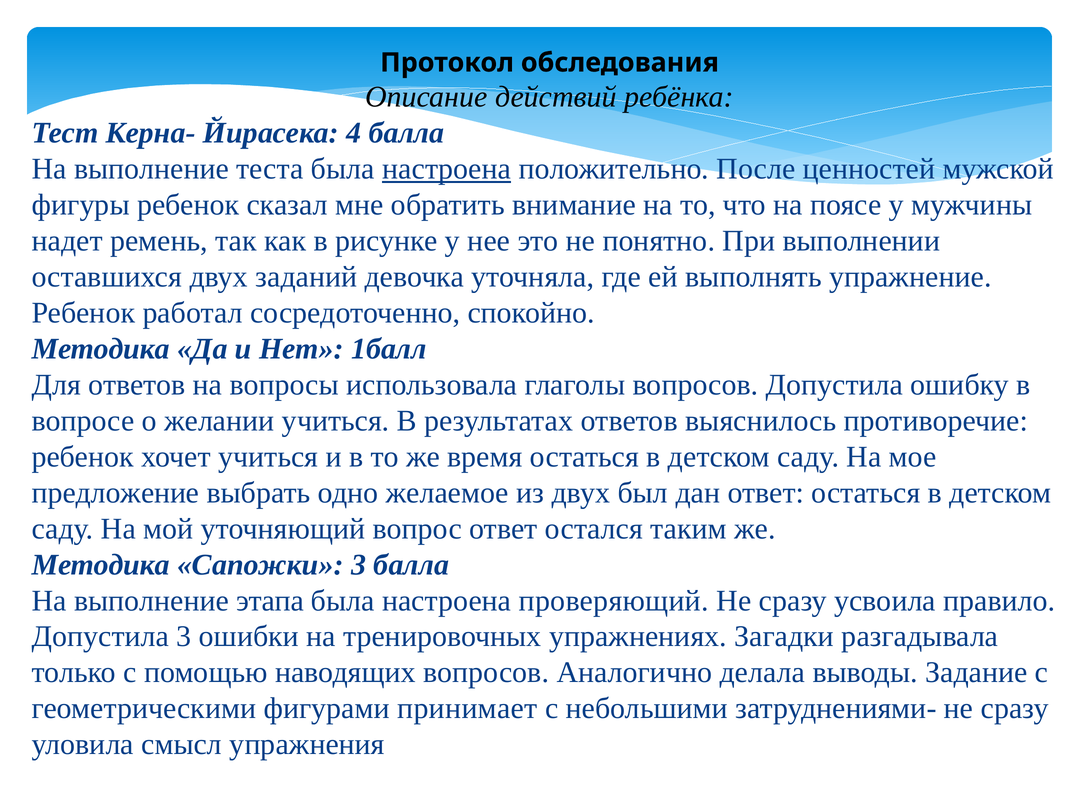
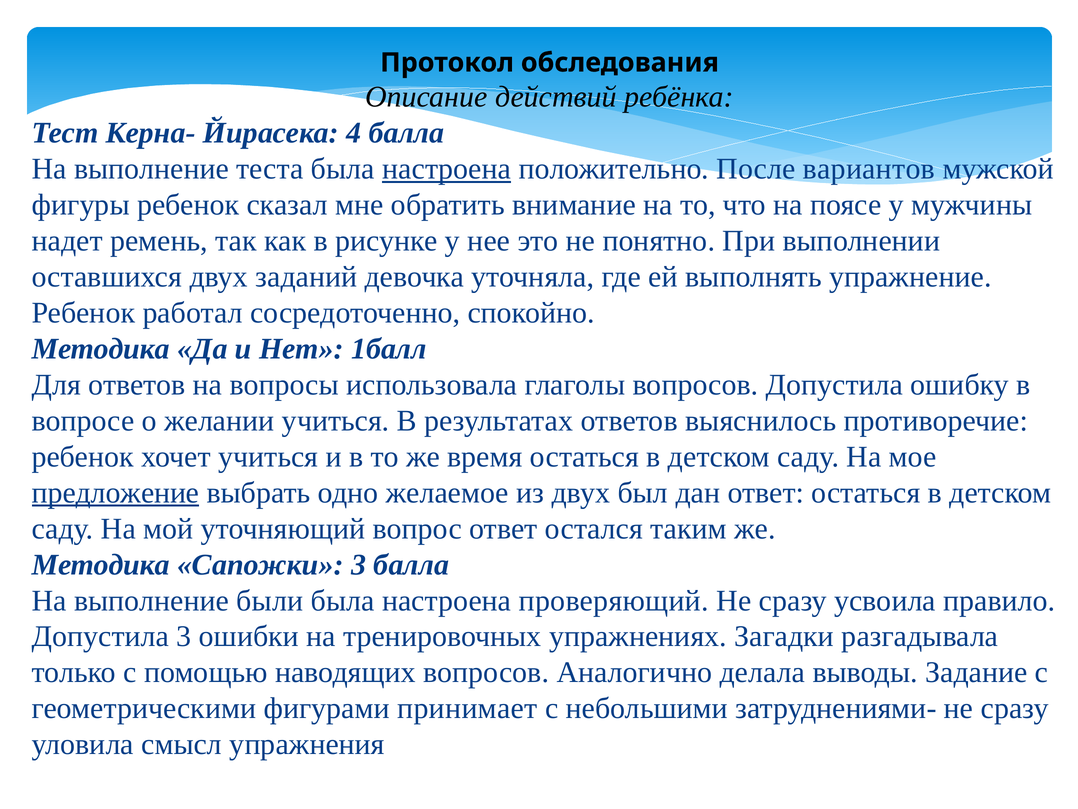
ценностей: ценностей -> вариантов
предложение underline: none -> present
этапа: этапа -> были
